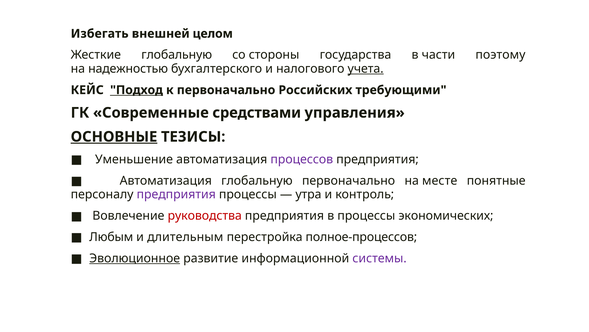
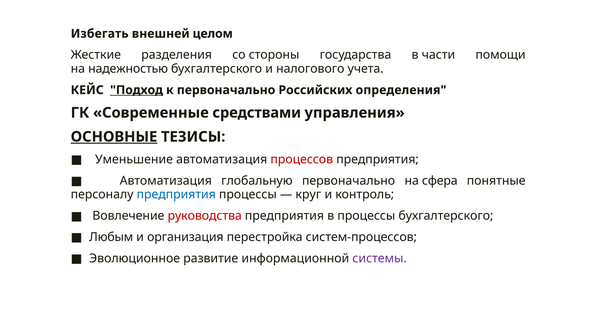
Жесткие глобальную: глобальную -> разделения
поэтому: поэтому -> помощи
учета underline: present -> none
требующими: требующими -> определения
процессов colour: purple -> red
месте: месте -> сфера
предприятия at (176, 194) colour: purple -> blue
утра: утра -> круг
процессы экономических: экономических -> бухгалтерского
длительным: длительным -> организация
полное-процессов: полное-процессов -> систем-процессов
Эволюционное underline: present -> none
